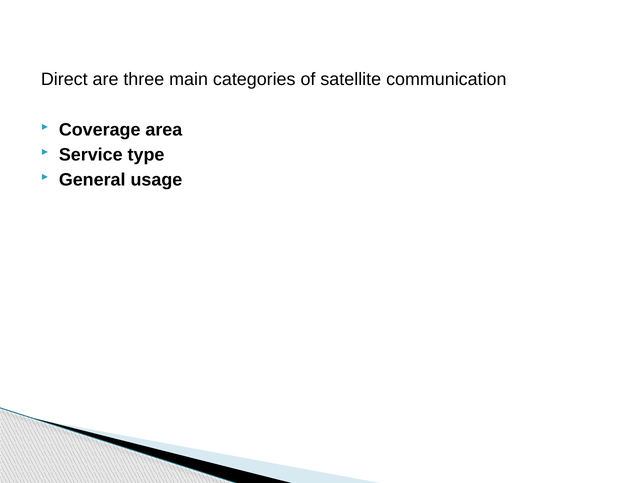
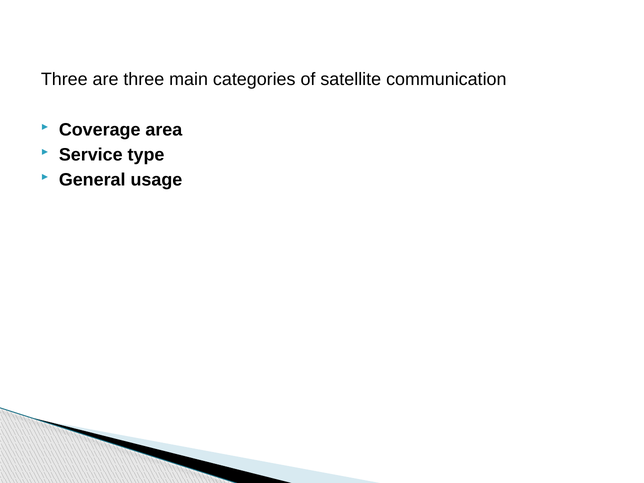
Direct at (64, 80): Direct -> Three
